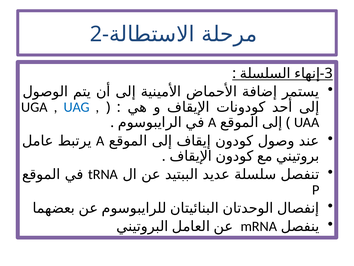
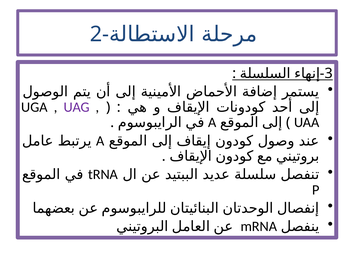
UAG colour: blue -> purple
